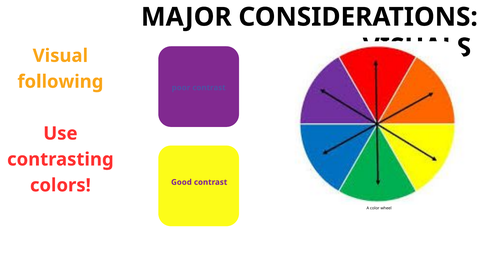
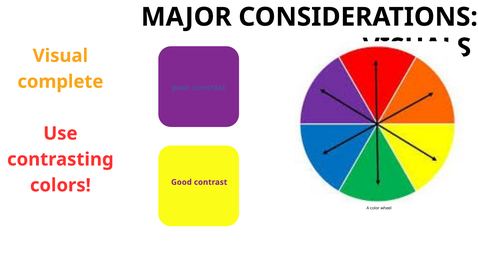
following: following -> complete
